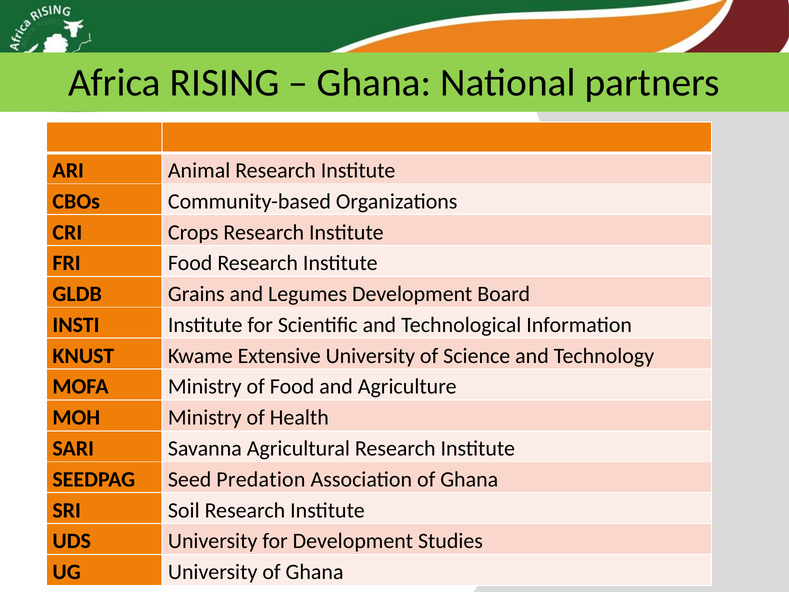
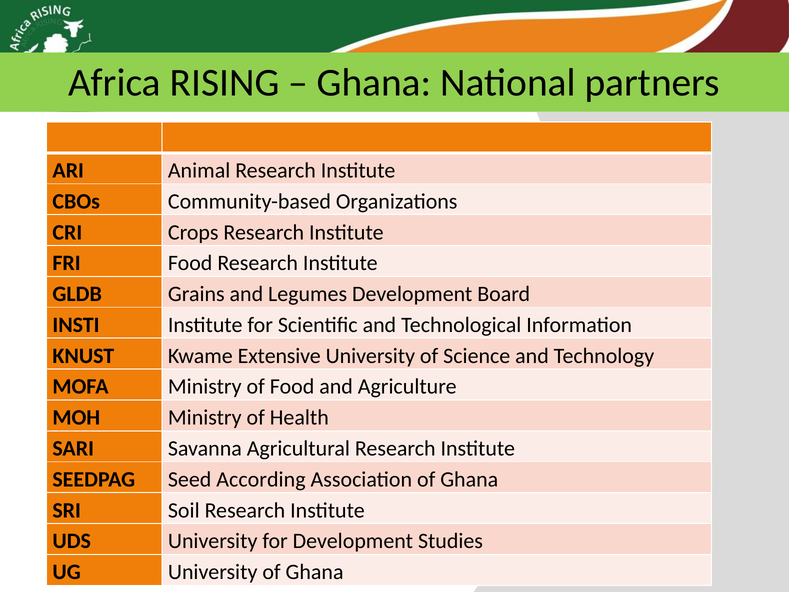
Predation: Predation -> According
